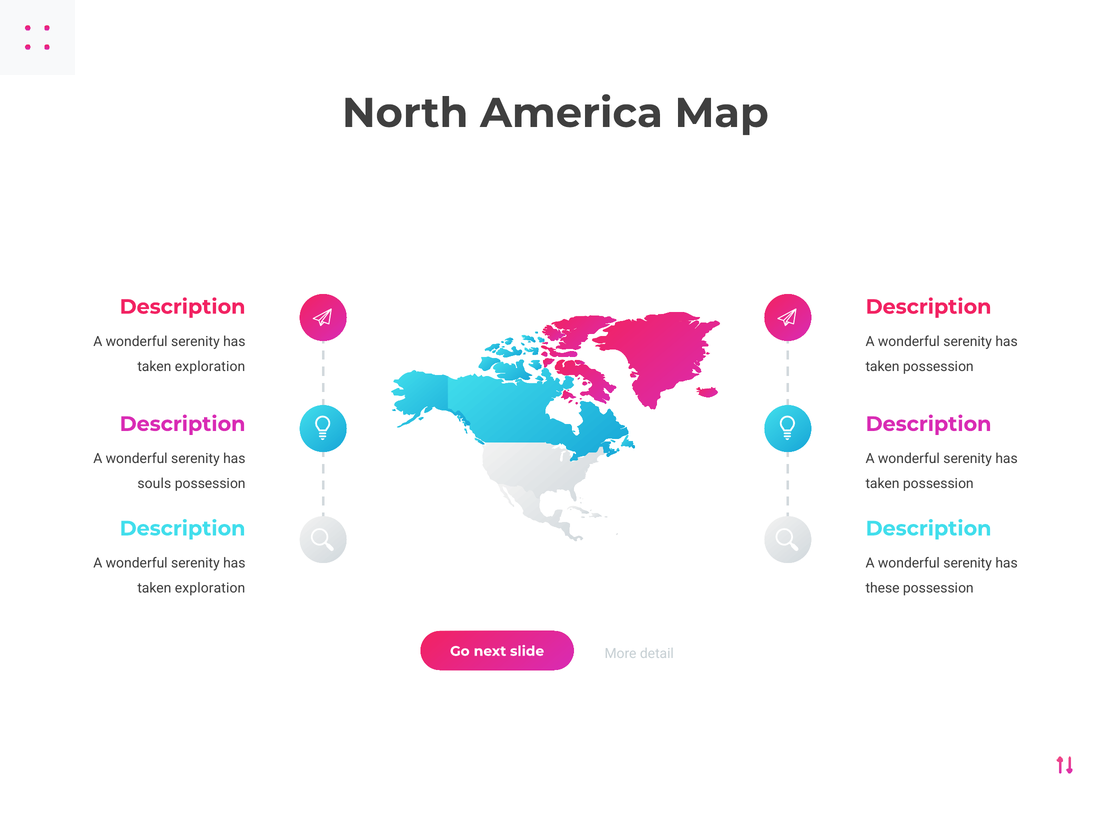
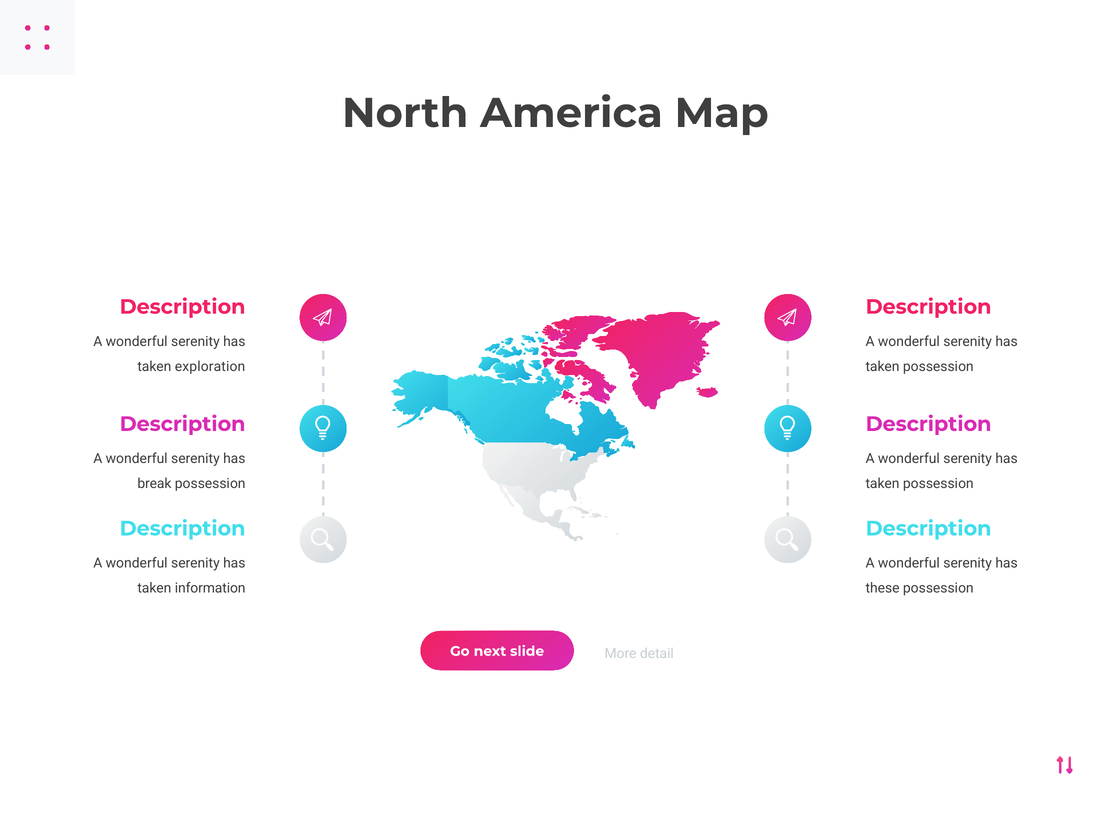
souls: souls -> break
exploration at (210, 589): exploration -> information
